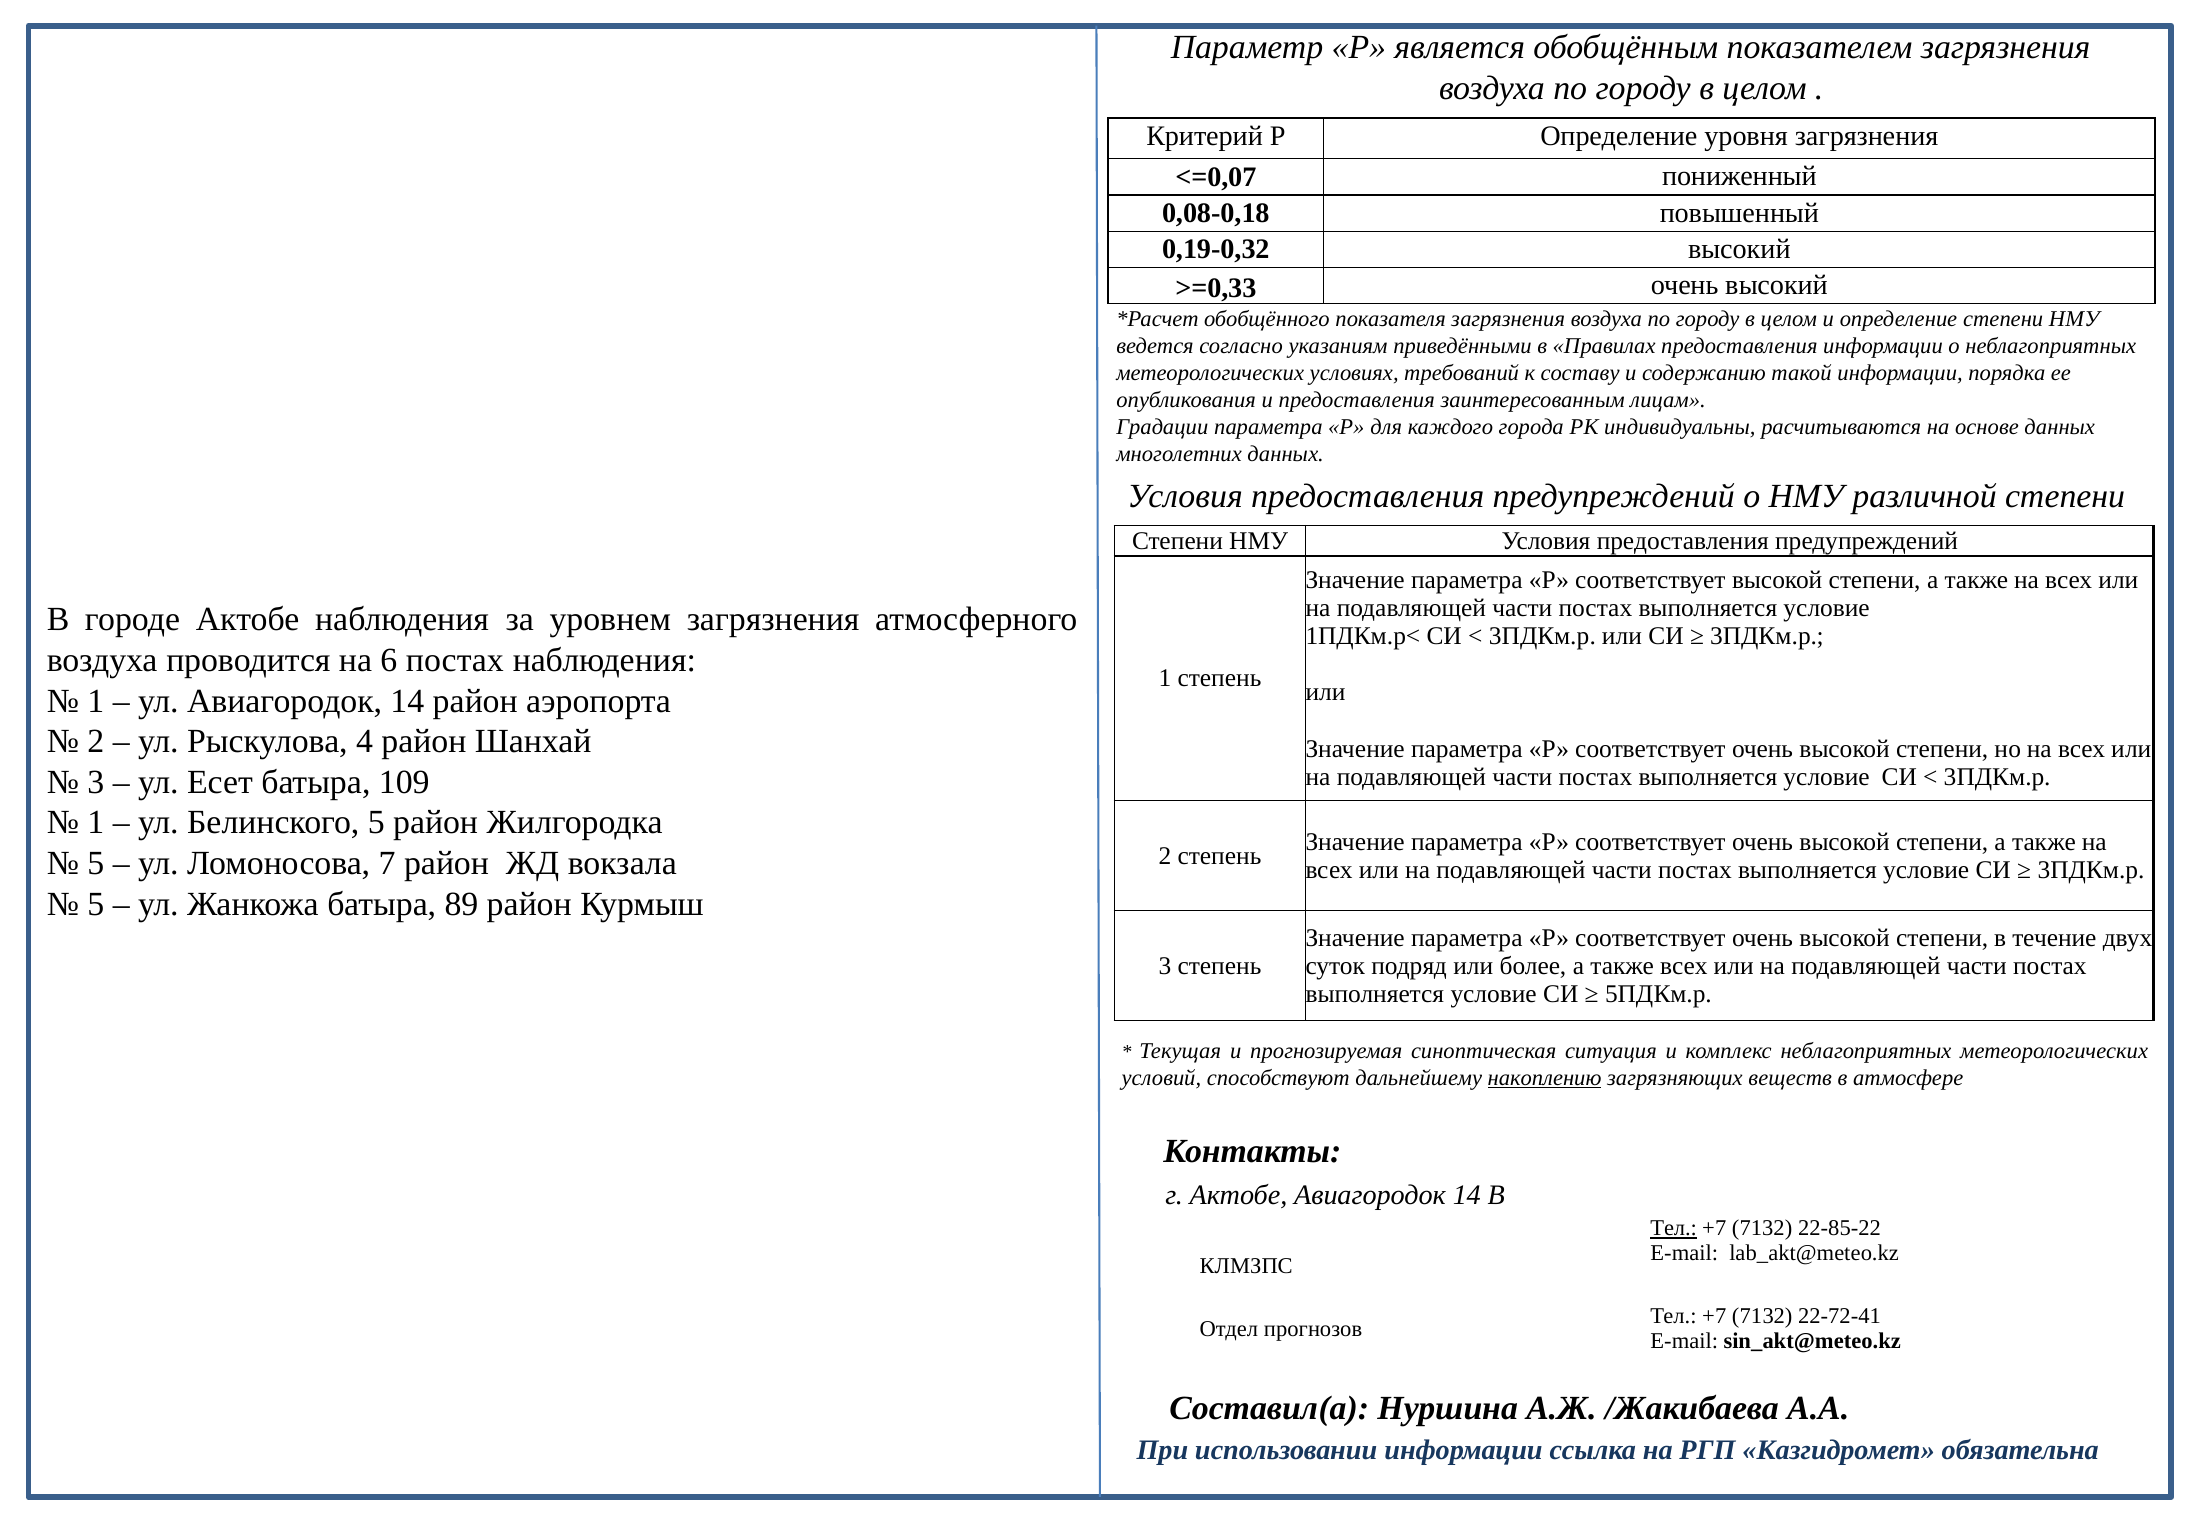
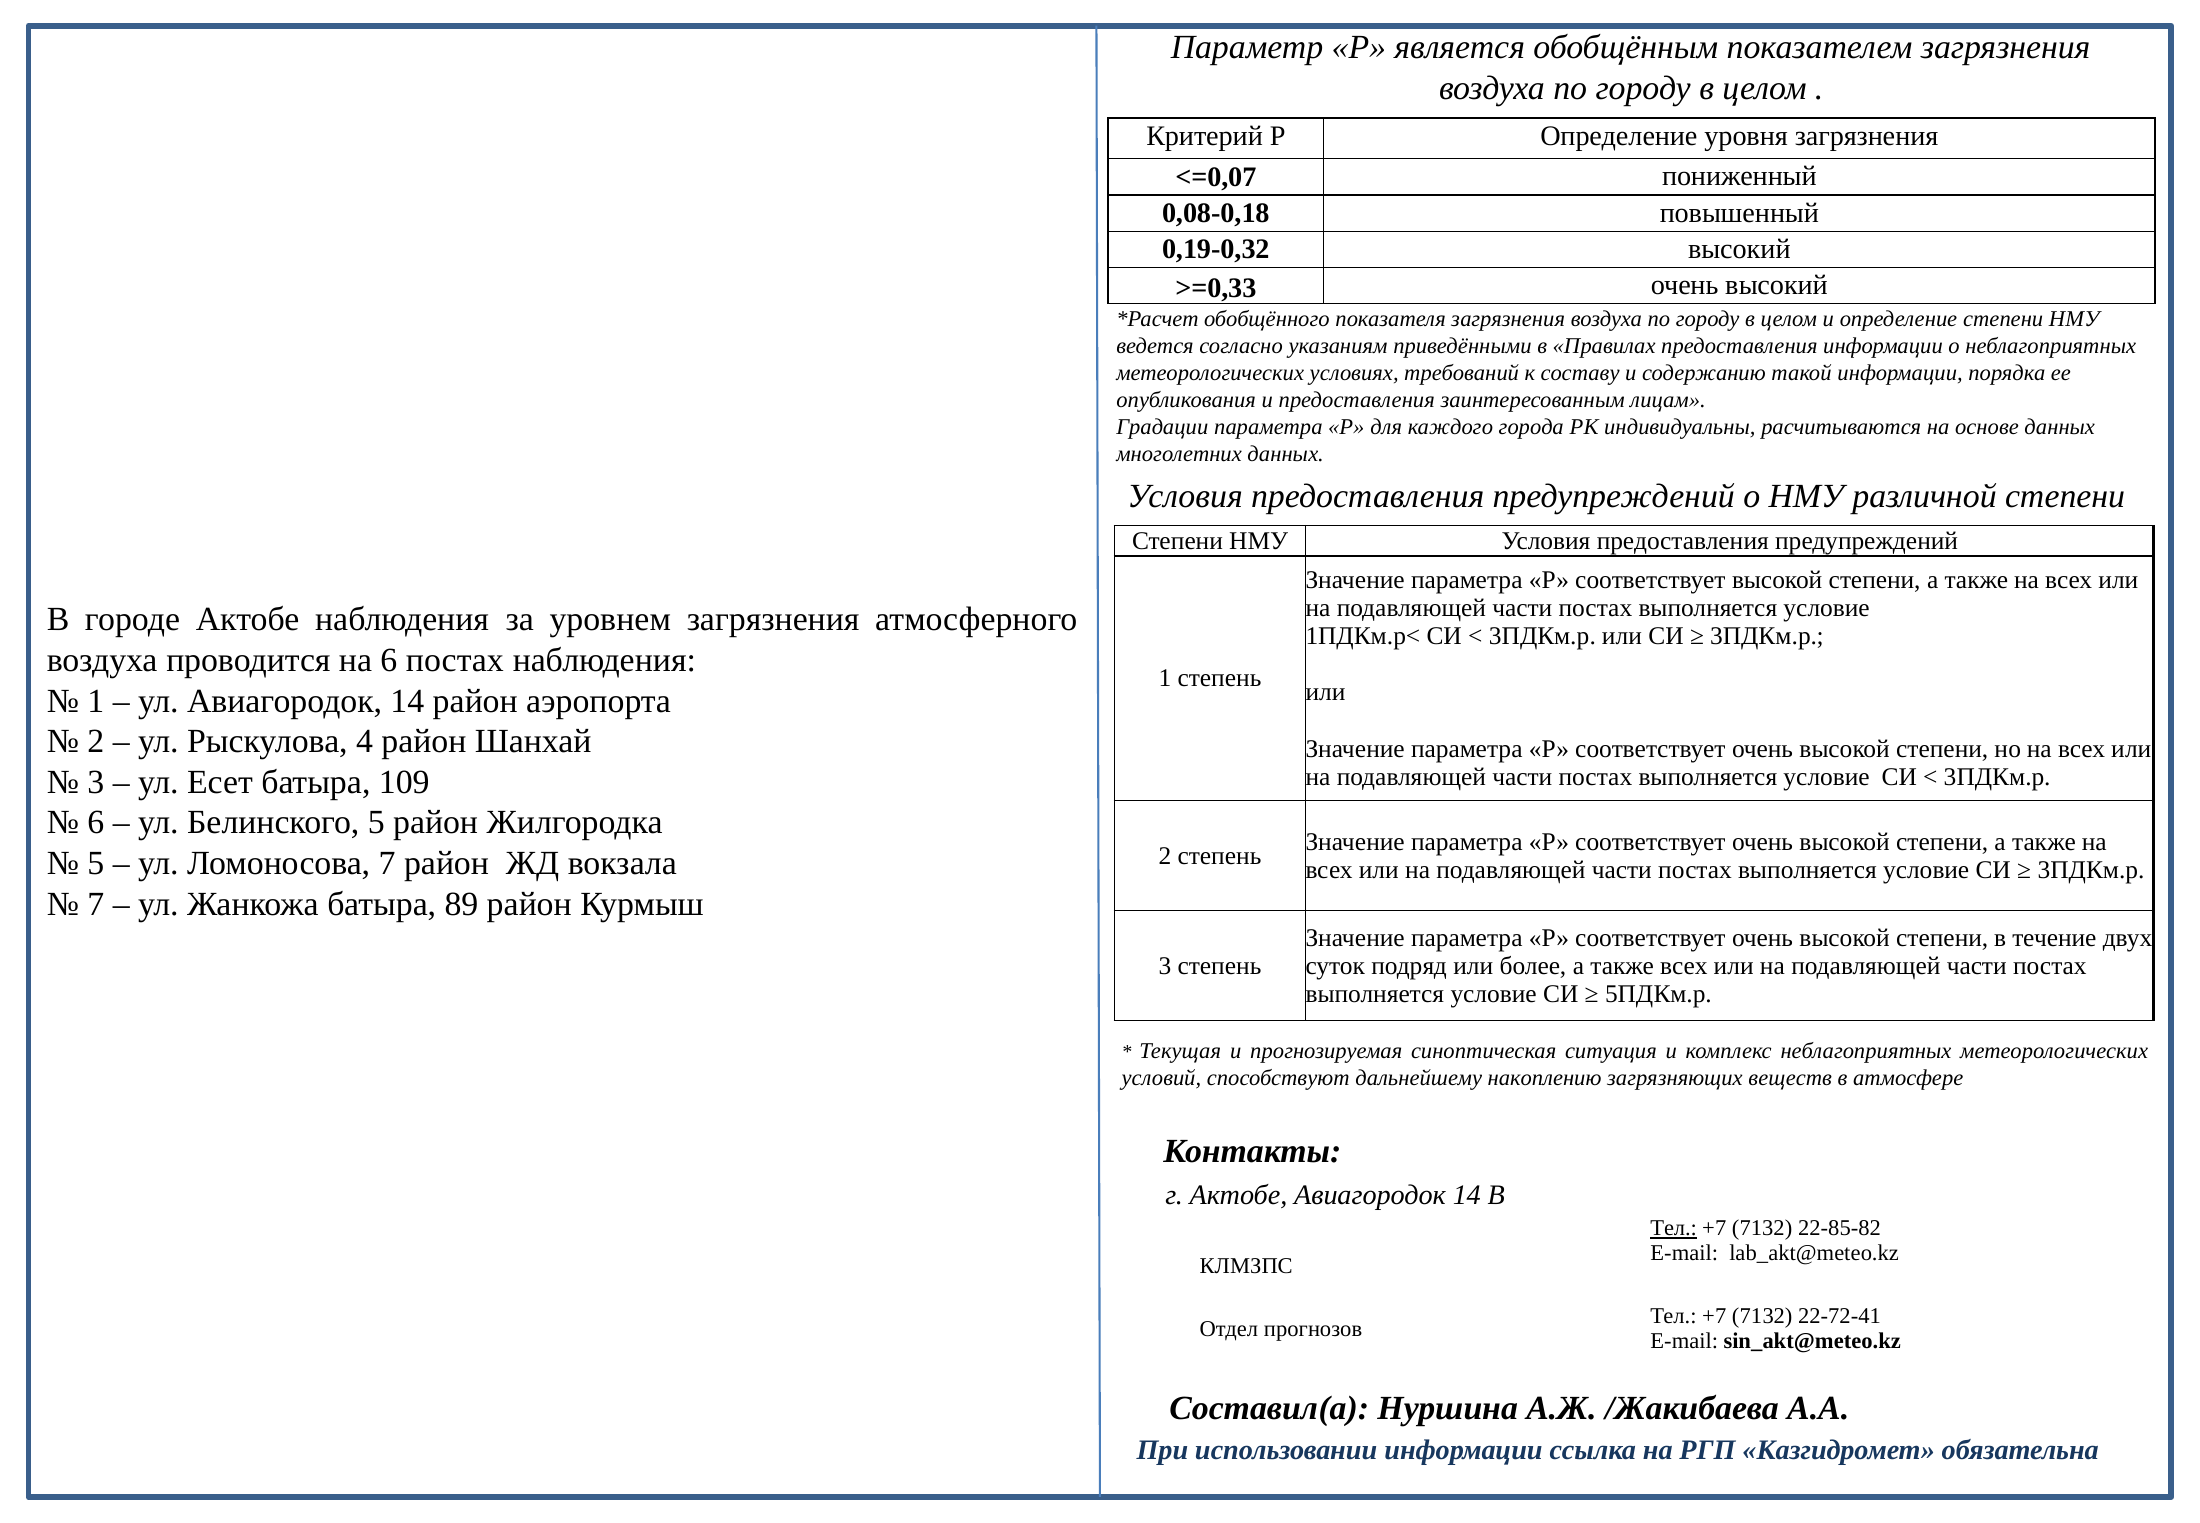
1 at (96, 823): 1 -> 6
5 at (96, 904): 5 -> 7
накоплению underline: present -> none
22-85-22: 22-85-22 -> 22-85-82
